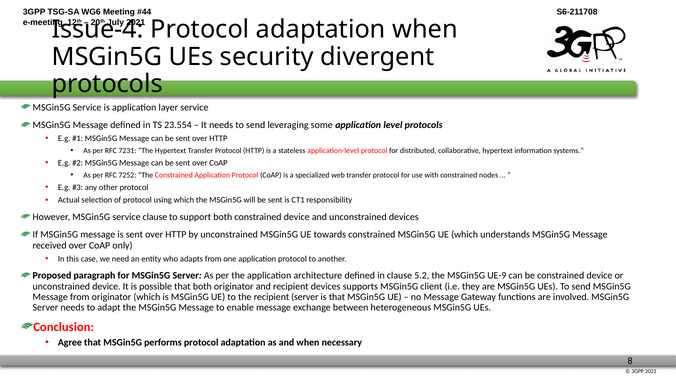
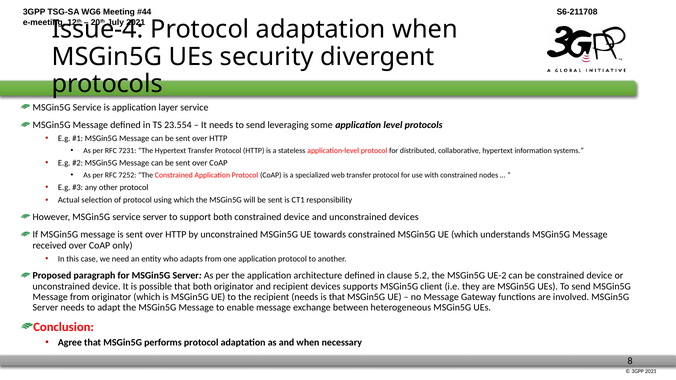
service clause: clause -> server
UE-9: UE-9 -> UE-2
recipient server: server -> needs
